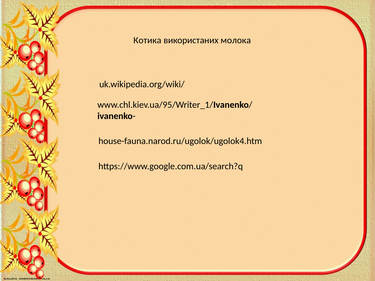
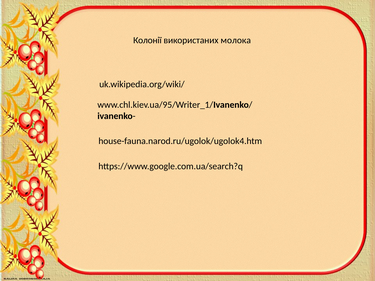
Котика: Котика -> Колонії
